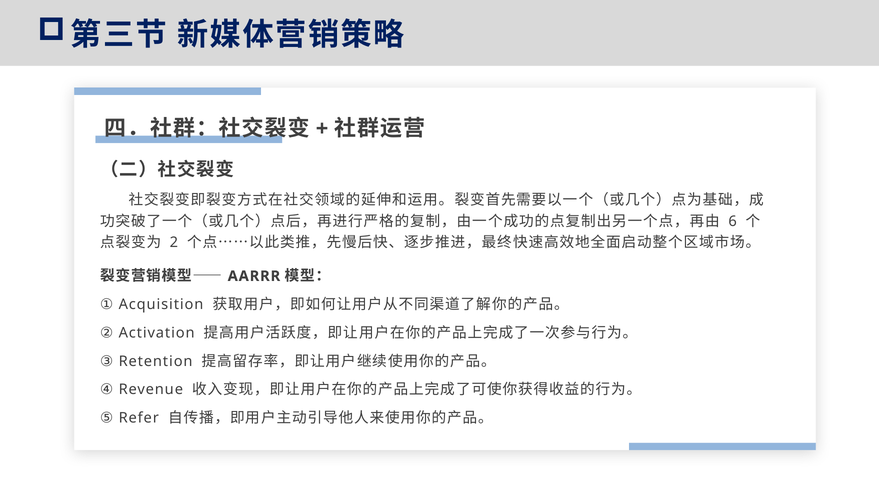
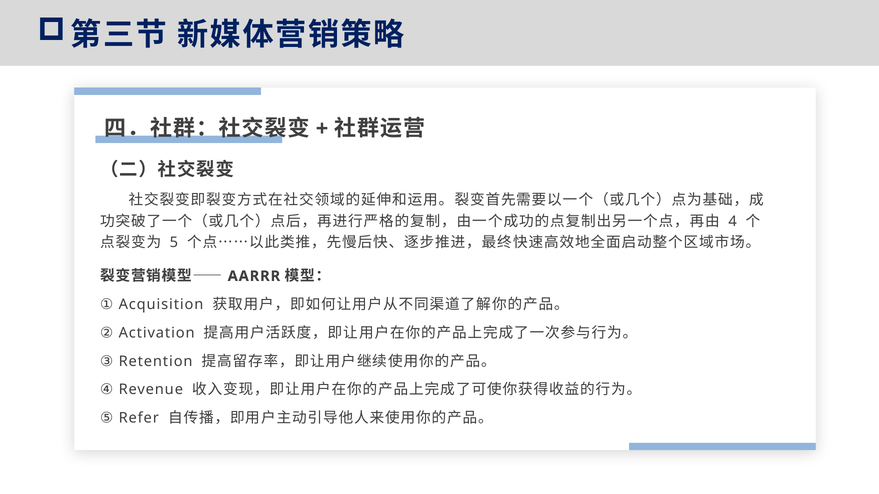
6: 6 -> 4
2: 2 -> 5
